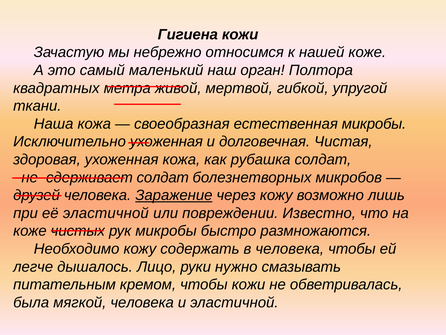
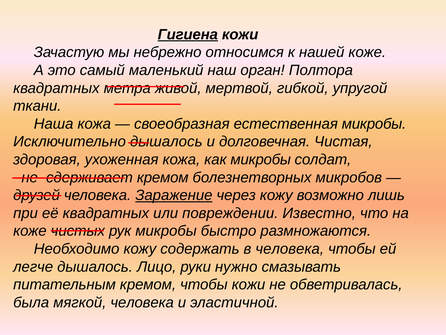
Гигиена underline: none -> present
Исключительно ухоженная: ухоженная -> дышалось
как рубашка: рубашка -> микробы
сдерживает солдат: солдат -> кремом
её эластичной: эластичной -> квадратных
